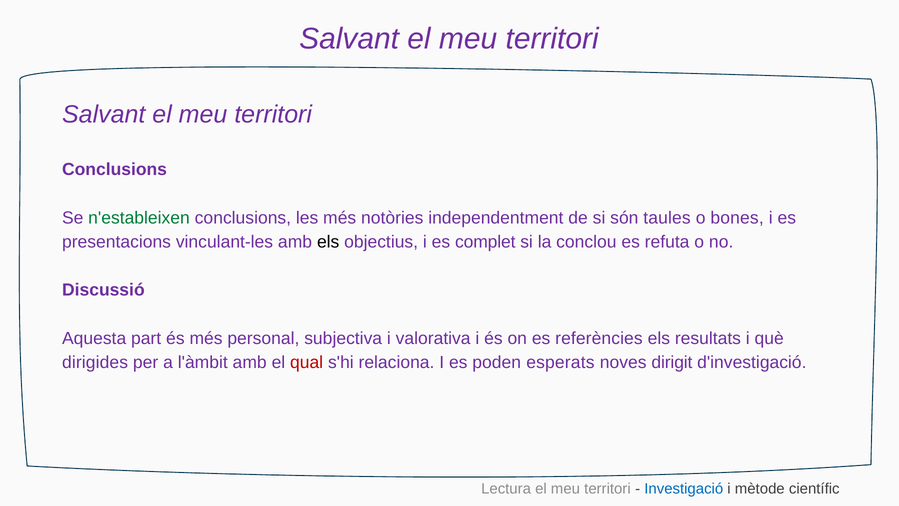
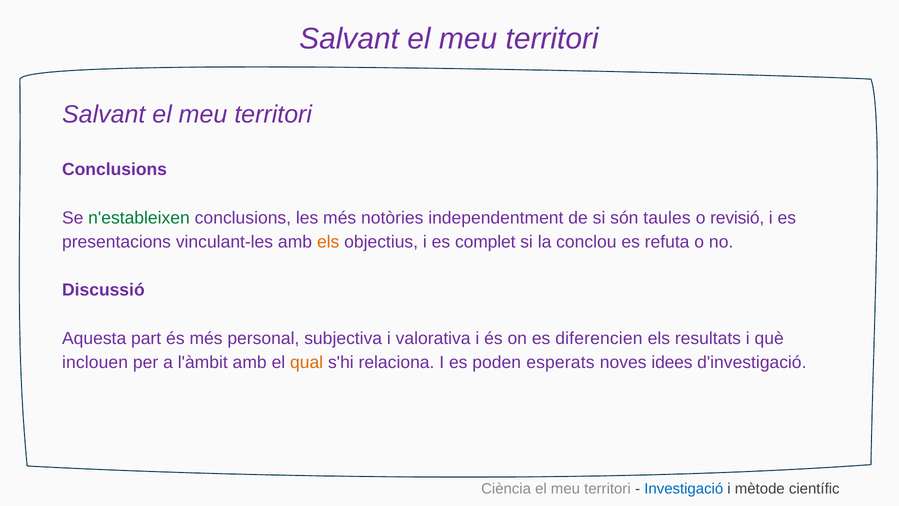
bones: bones -> revisió
els at (328, 242) colour: black -> orange
referències: referències -> diferencien
dirigides: dirigides -> inclouen
qual colour: red -> orange
dirigit: dirigit -> idees
Lectura: Lectura -> Ciència
